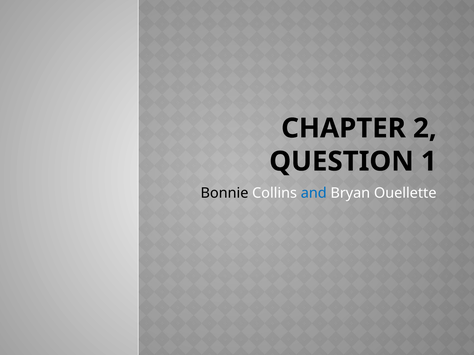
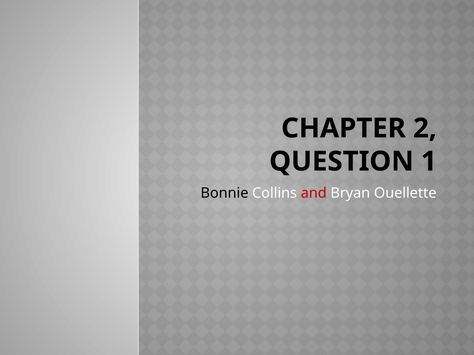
and colour: blue -> red
